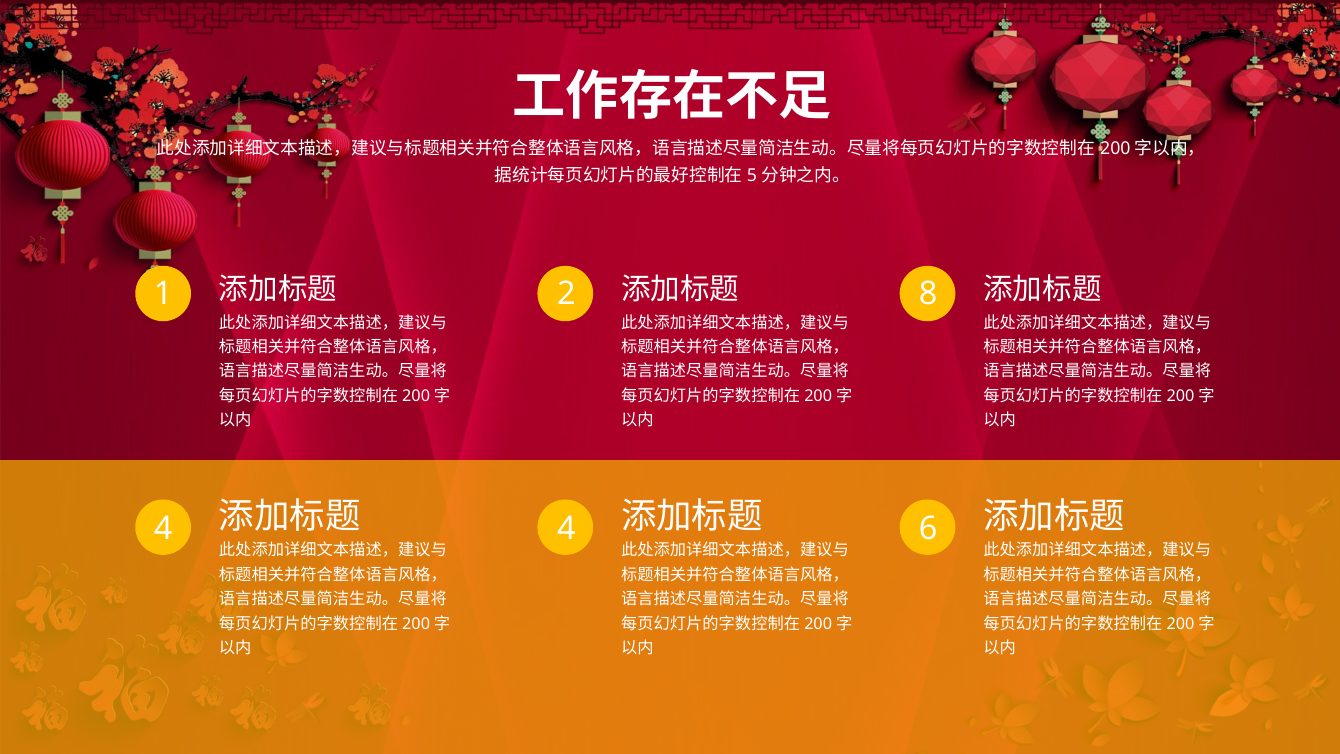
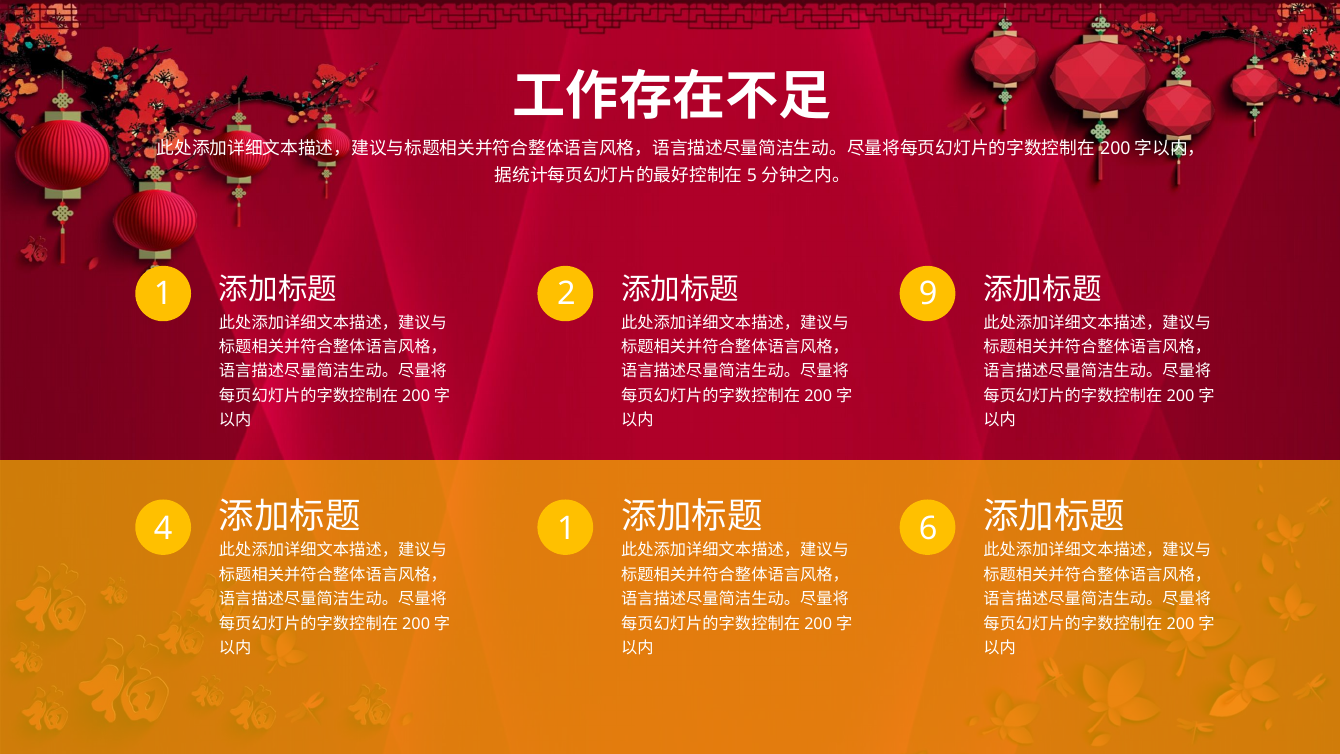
8: 8 -> 9
4 4: 4 -> 1
